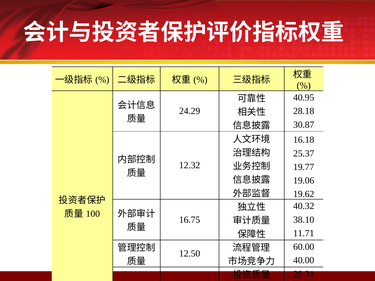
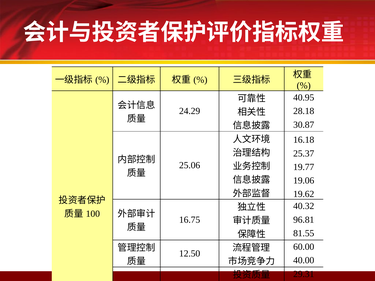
12.32: 12.32 -> 25.06
38.10: 38.10 -> 96.81
11.71: 11.71 -> 81.55
